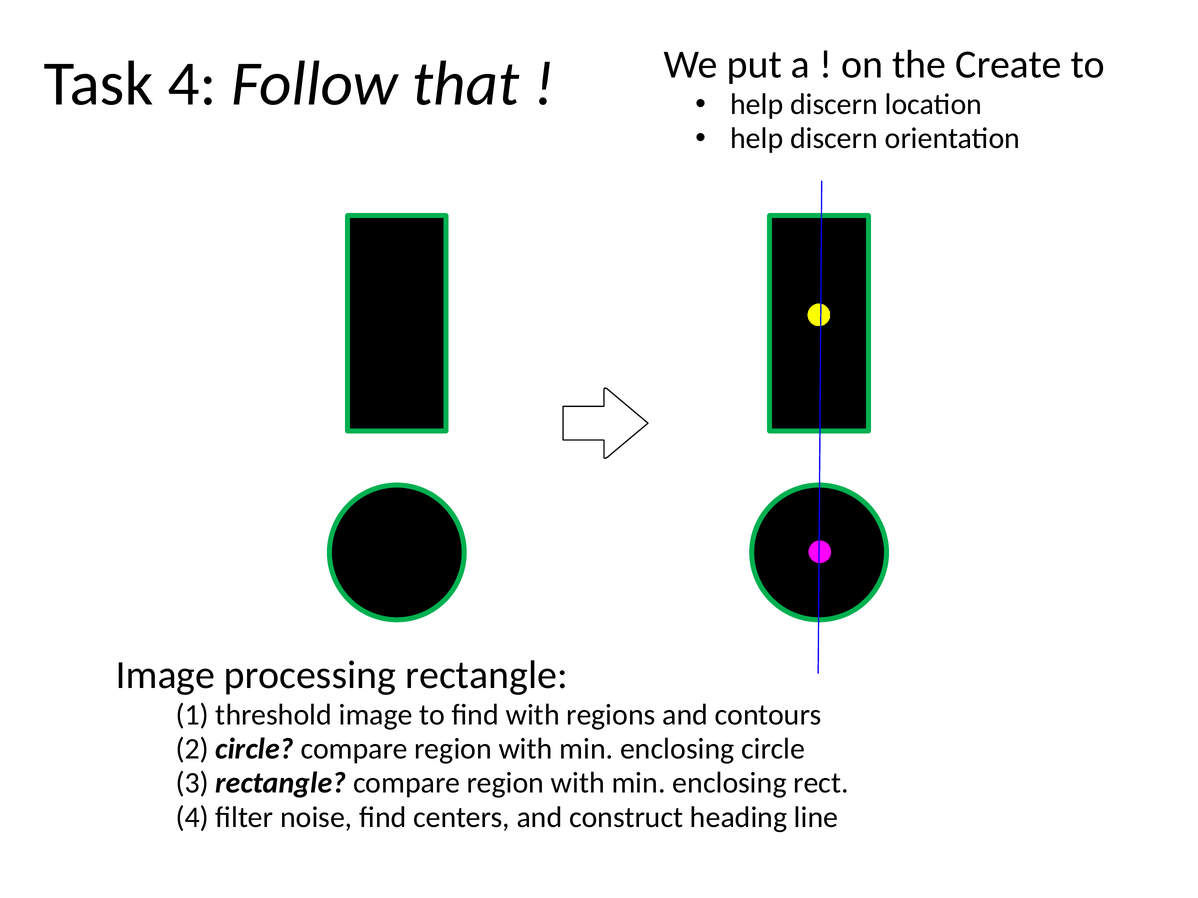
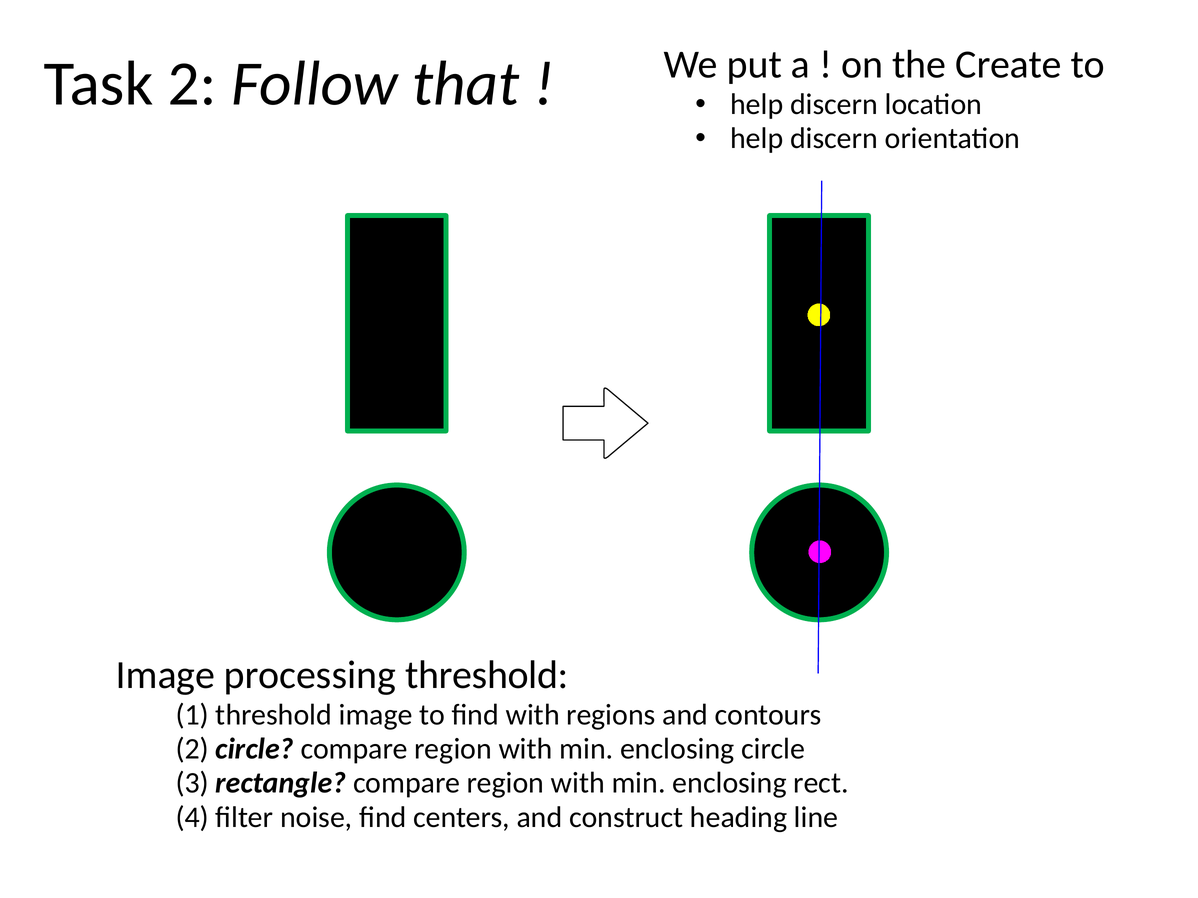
Task 4: 4 -> 2
processing rectangle: rectangle -> threshold
